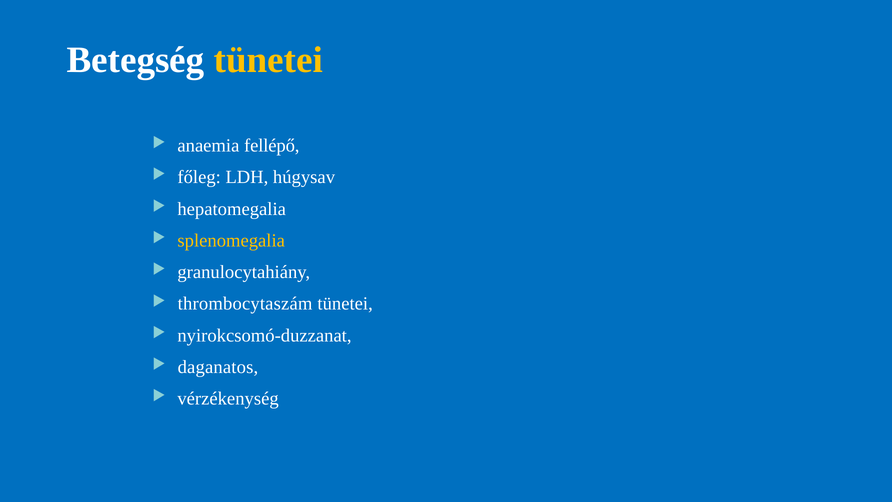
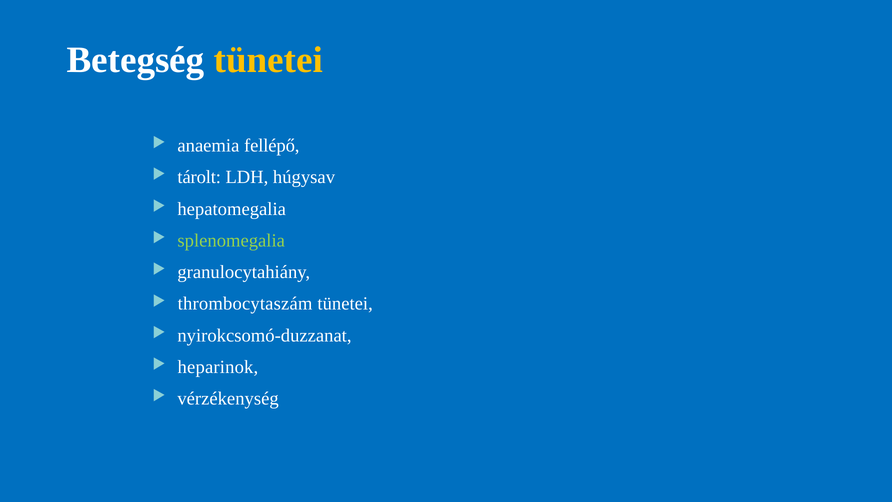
főleg: főleg -> tárolt
splenomegalia colour: yellow -> light green
daganatos: daganatos -> heparinok
